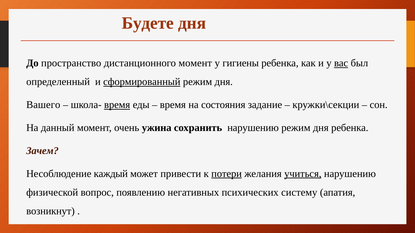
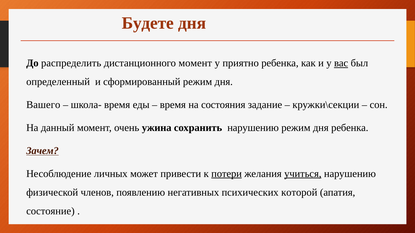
пространство: пространство -> распределить
гигиены: гигиены -> приятно
сформированный underline: present -> none
время at (117, 105) underline: present -> none
Зачем underline: none -> present
каждый: каждый -> личных
вопрос: вопрос -> членов
систему: систему -> которой
возникнут: возникнут -> состояние
